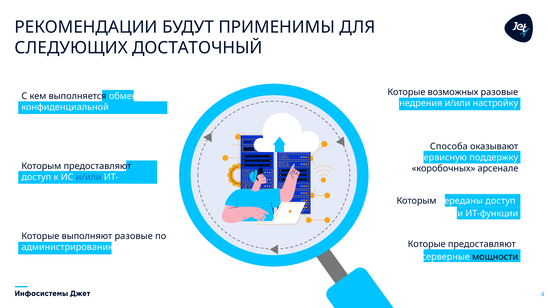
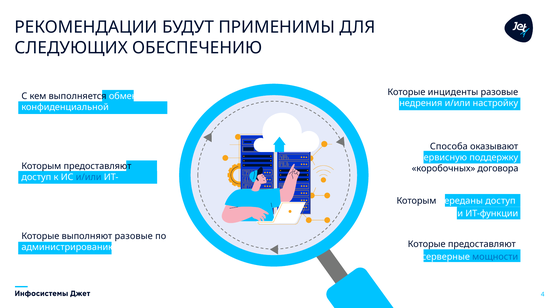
ДОСТАТОЧНЫЙ: ДОСТАТОЧНЫЙ -> ОБЕСПЕЧЕНИЮ
возможных: возможных -> инциденты
арсенале: арсенале -> договора
мощности colour: black -> blue
